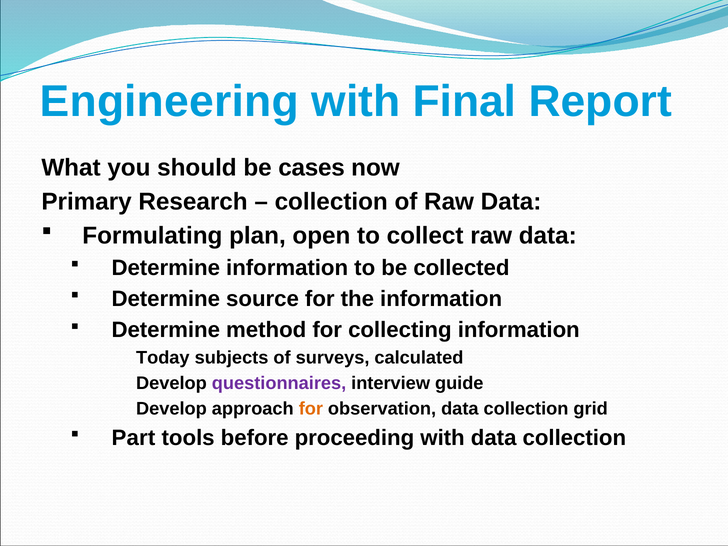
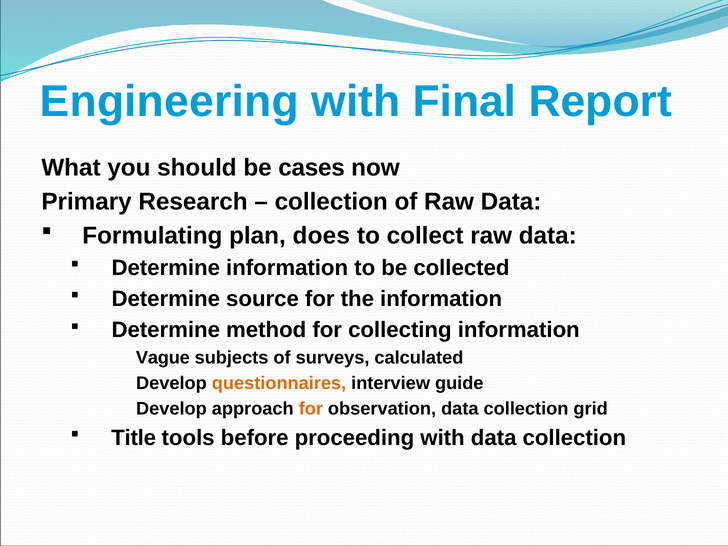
open: open -> does
Today: Today -> Vague
questionnaires colour: purple -> orange
Part: Part -> Title
